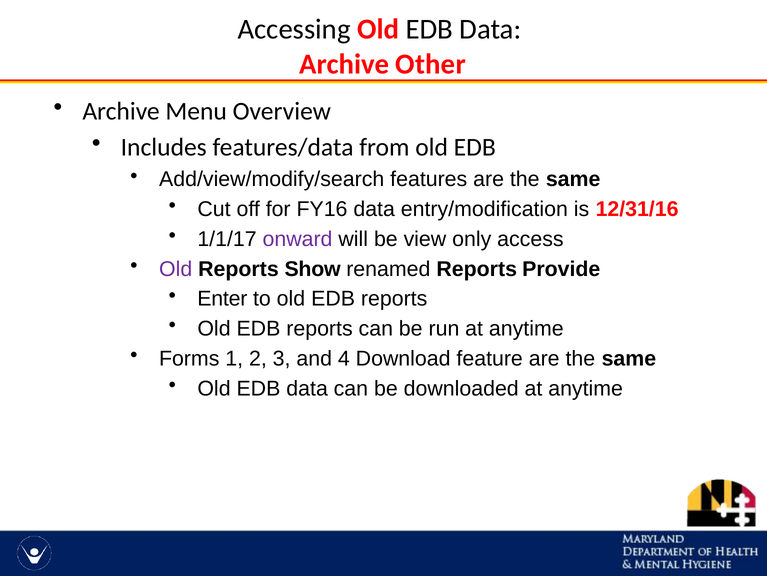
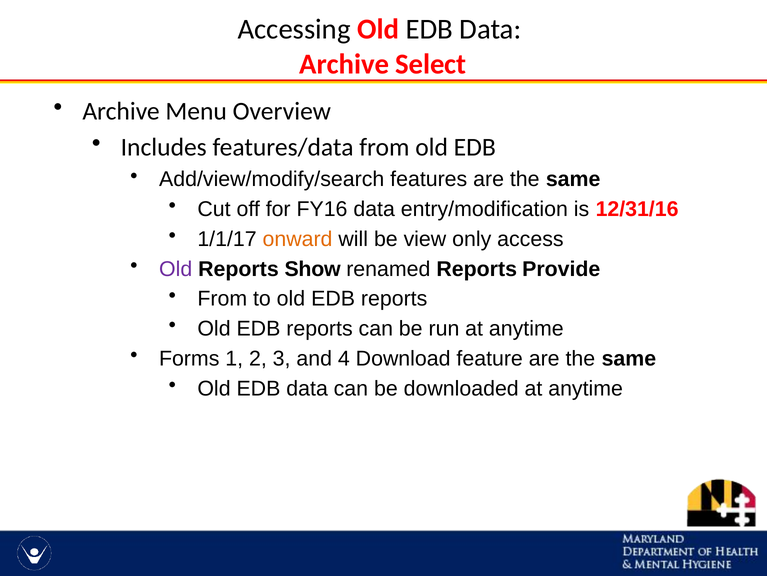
Other: Other -> Select
onward colour: purple -> orange
Enter at (222, 299): Enter -> From
